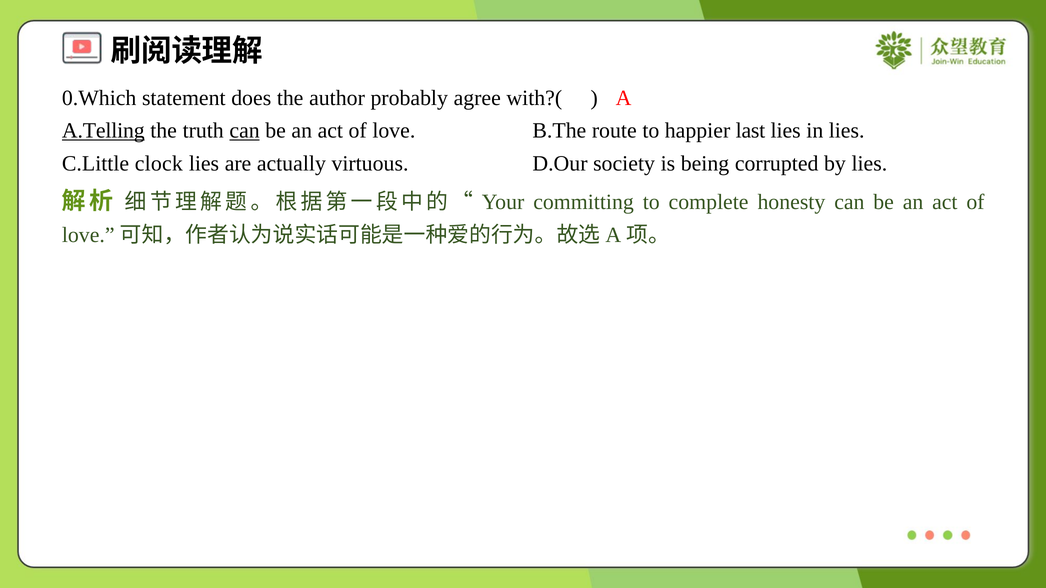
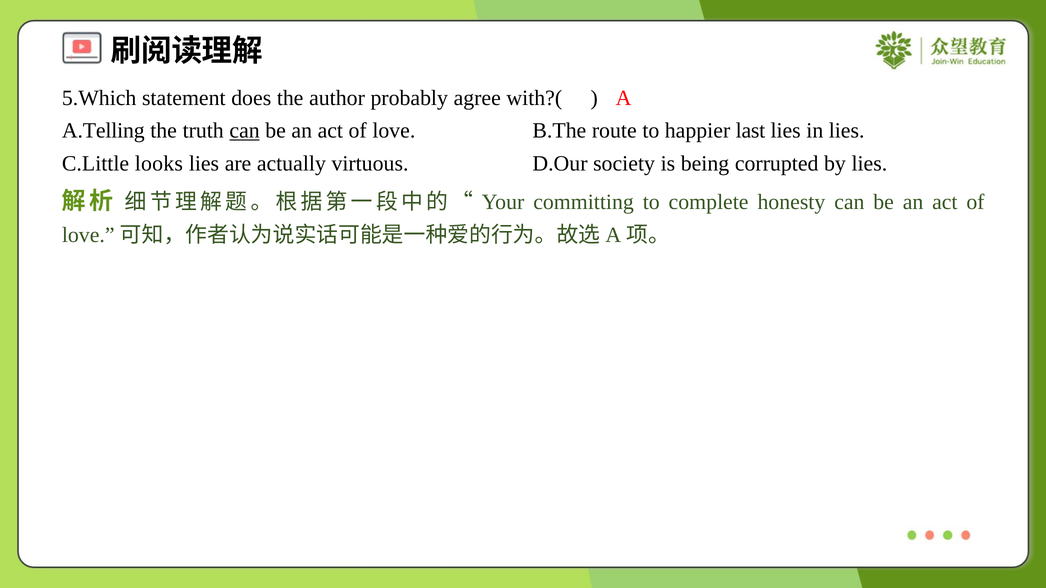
0.Which: 0.Which -> 5.Which
A.Telling underline: present -> none
clock: clock -> looks
